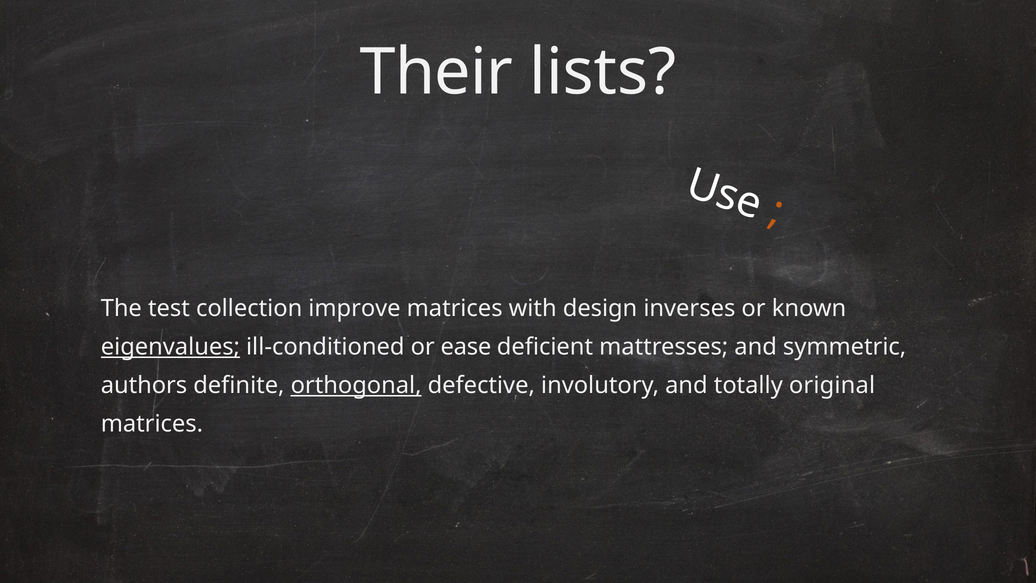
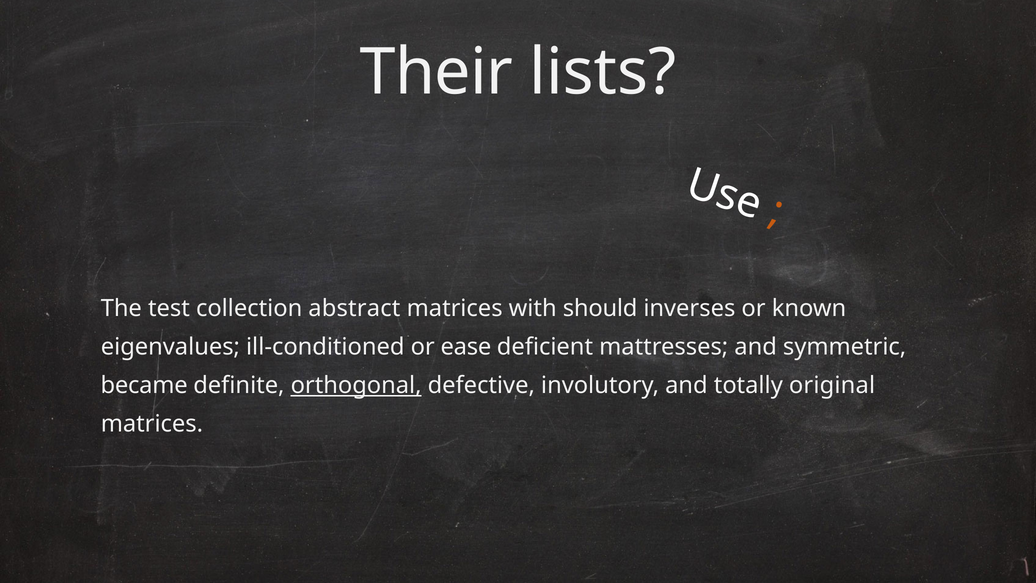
improve: improve -> abstract
design: design -> should
eigenvalues underline: present -> none
authors: authors -> became
